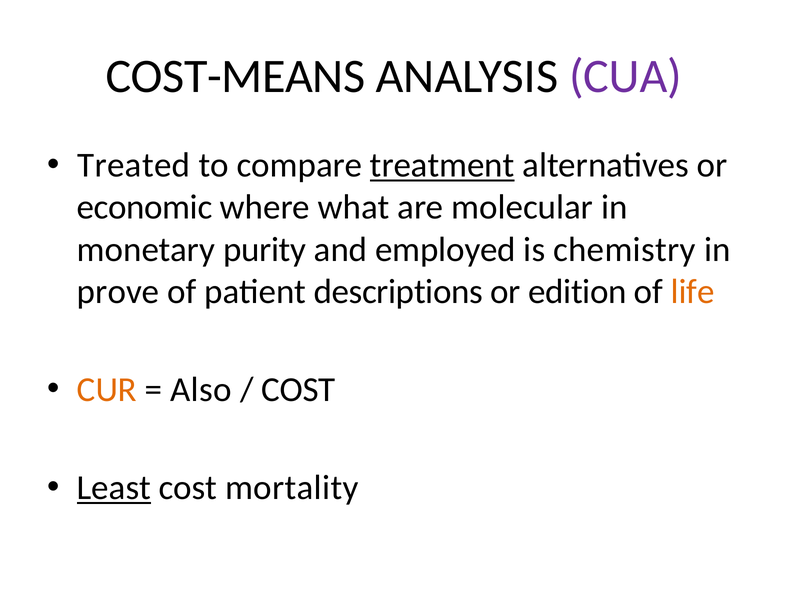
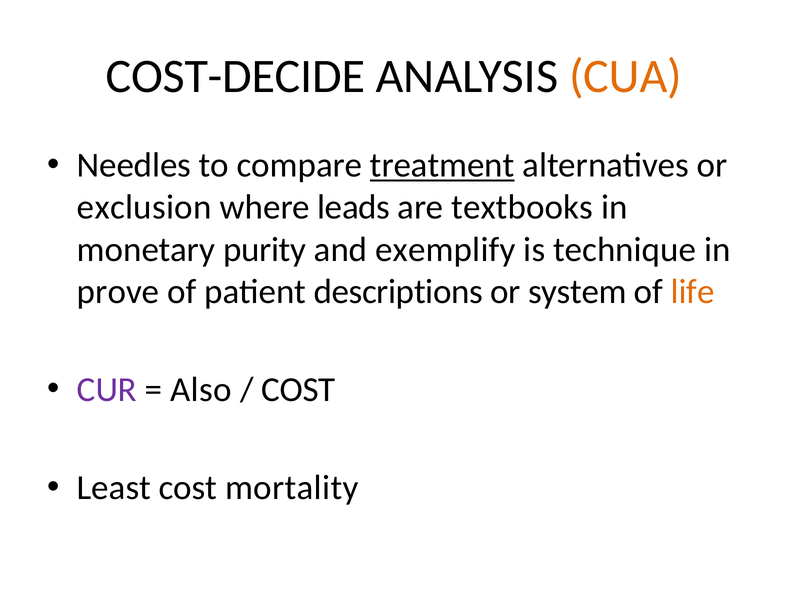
COST-MEANS: COST-MEANS -> COST-DECIDE
CUA colour: purple -> orange
Treated: Treated -> Needles
economic: economic -> exclusion
what: what -> leads
molecular: molecular -> textbooks
employed: employed -> exemplify
chemistry: chemistry -> technique
edition: edition -> system
CUR colour: orange -> purple
Least underline: present -> none
